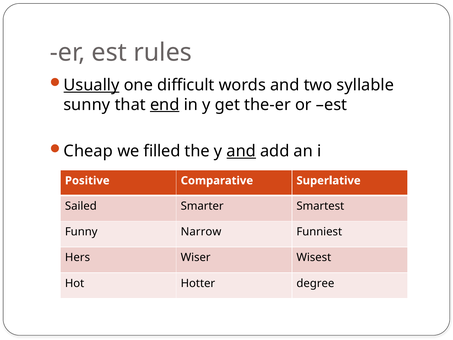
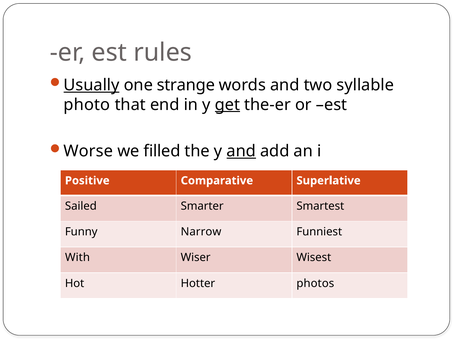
difficult: difficult -> strange
sunny: sunny -> photo
end underline: present -> none
get underline: none -> present
Cheap: Cheap -> Worse
Hers: Hers -> With
degree: degree -> photos
